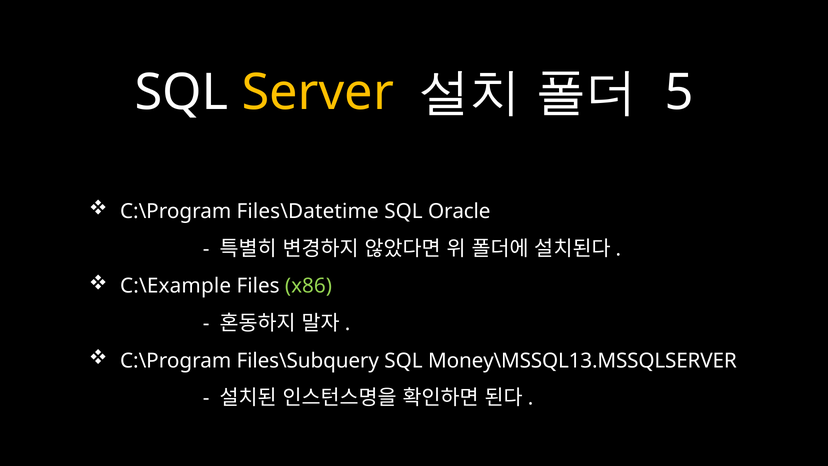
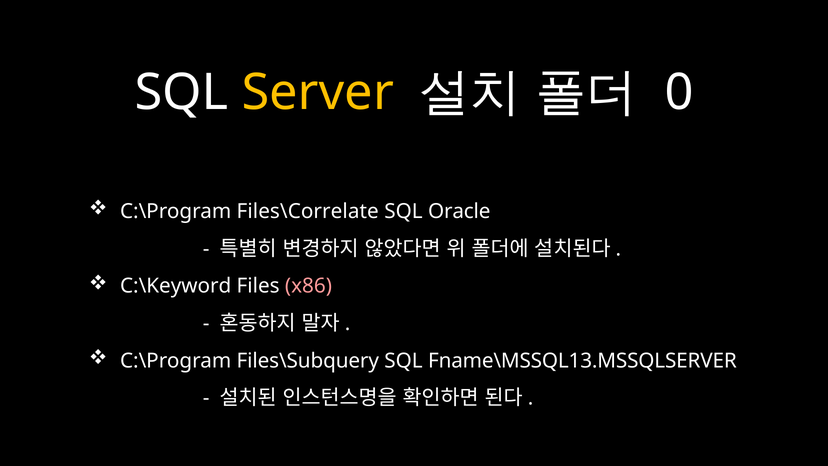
5: 5 -> 0
Files\Datetime: Files\Datetime -> Files\Correlate
C:\Example: C:\Example -> C:\Keyword
x86 colour: light green -> pink
Money\MSSQL13.MSSQLSERVER: Money\MSSQL13.MSSQLSERVER -> Fname\MSSQL13.MSSQLSERVER
